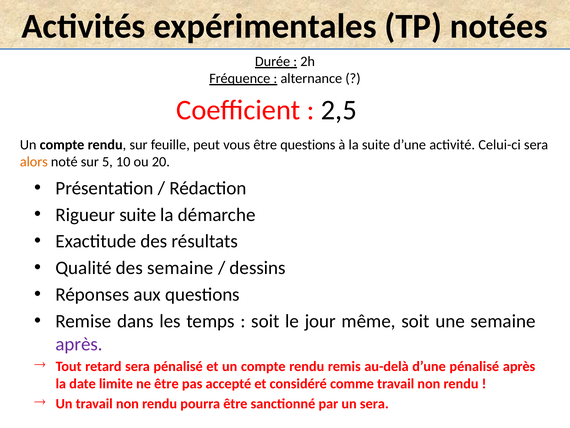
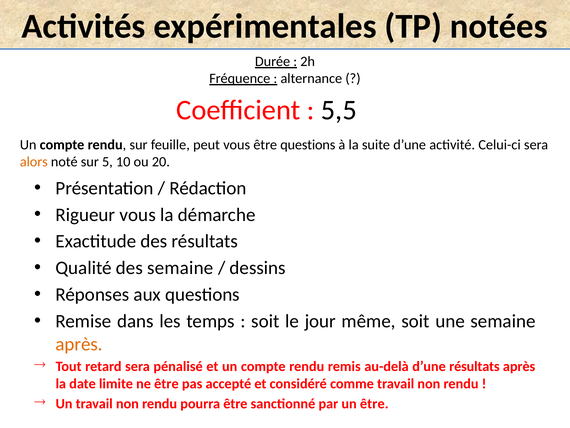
2,5: 2,5 -> 5,5
Rigueur suite: suite -> vous
après at (79, 344) colour: purple -> orange
d’une pénalisé: pénalisé -> résultats
un sera: sera -> être
